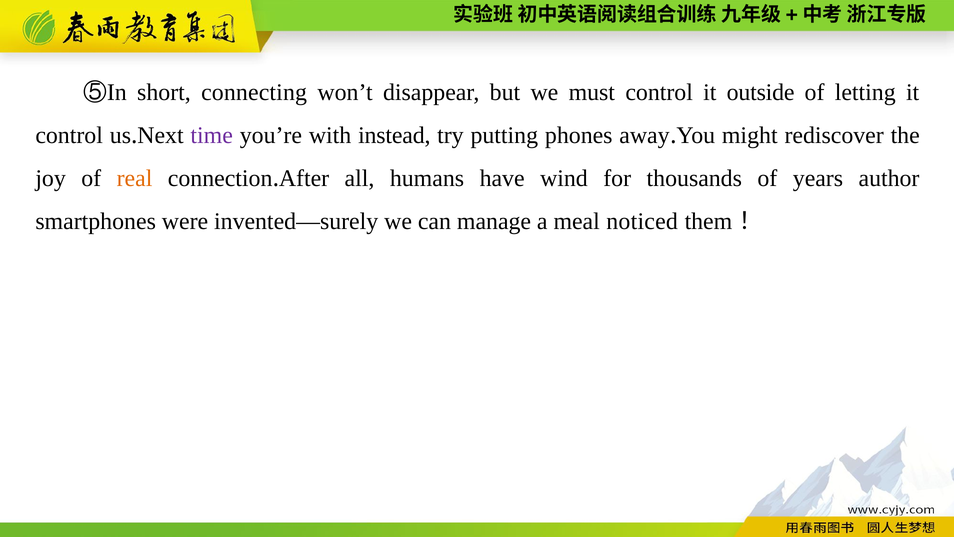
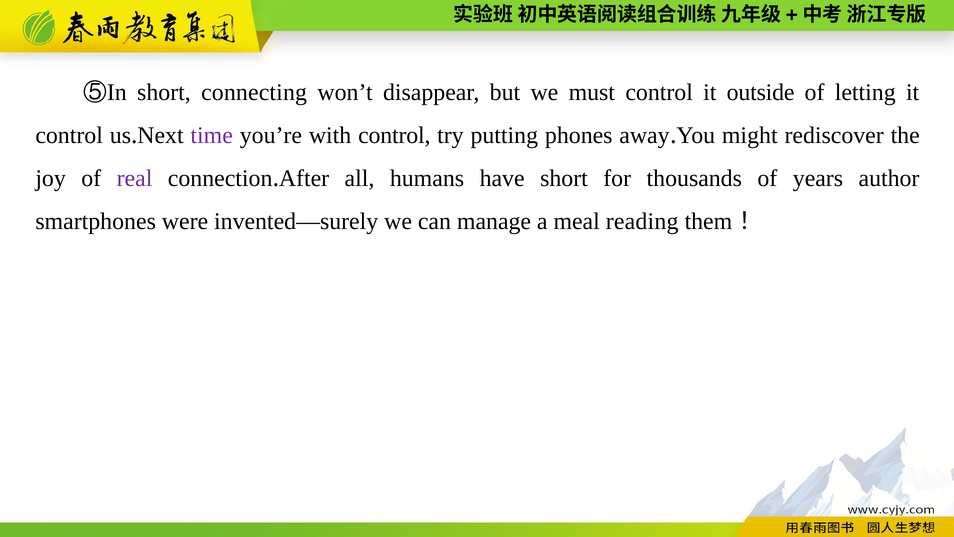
with instead: instead -> control
real colour: orange -> purple
have wind: wind -> short
noticed: noticed -> reading
